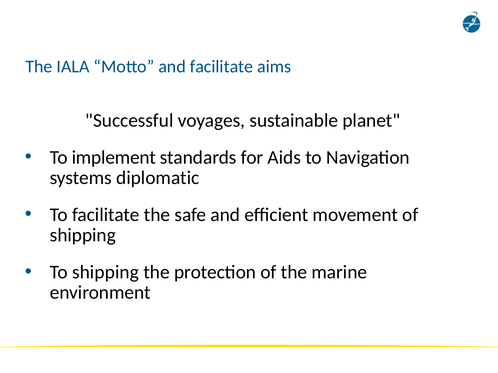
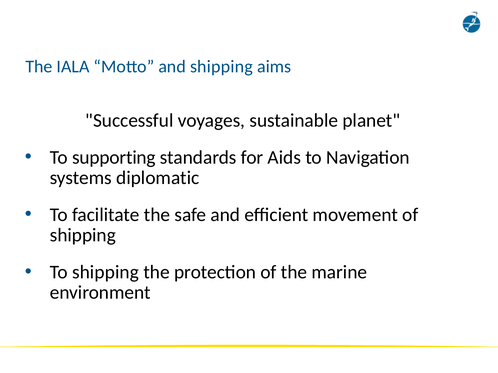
and facilitate: facilitate -> shipping
implement: implement -> supporting
